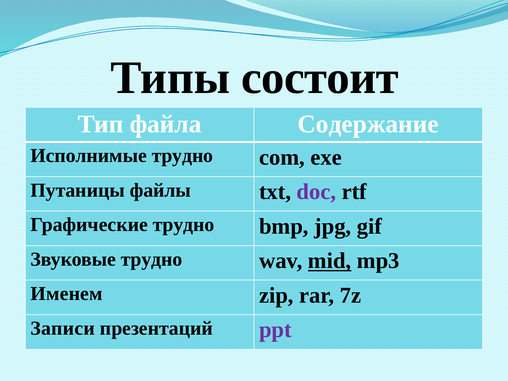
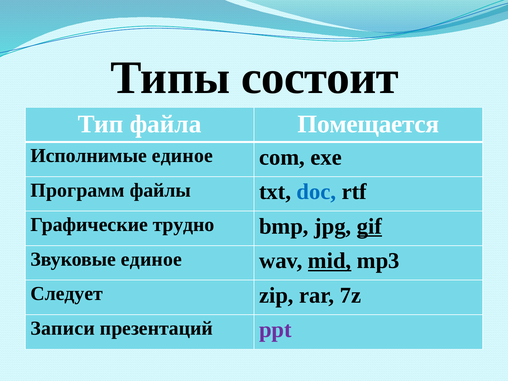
Содержание: Содержание -> Помещается
Исполнимые трудно: трудно -> единое
Путаницы: Путаницы -> Программ
doc colour: purple -> blue
gif underline: none -> present
Звуковые трудно: трудно -> единое
Именем: Именем -> Следует
